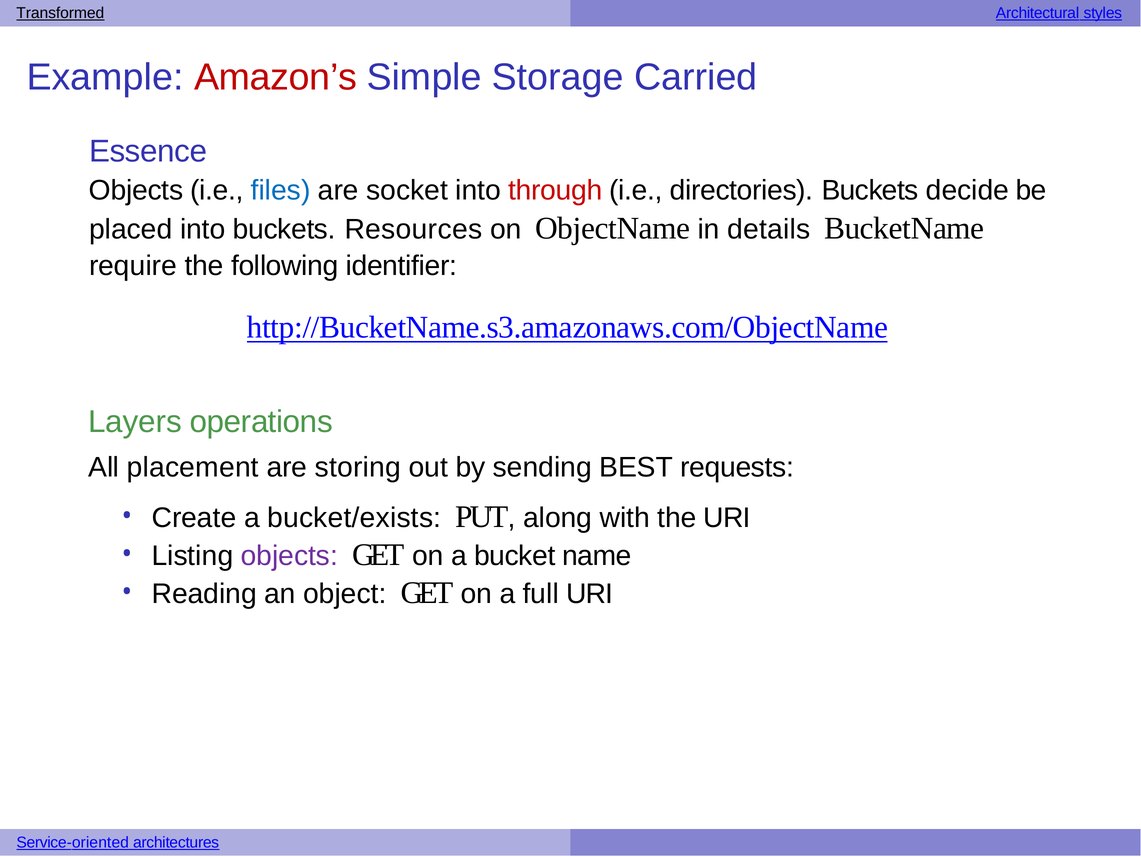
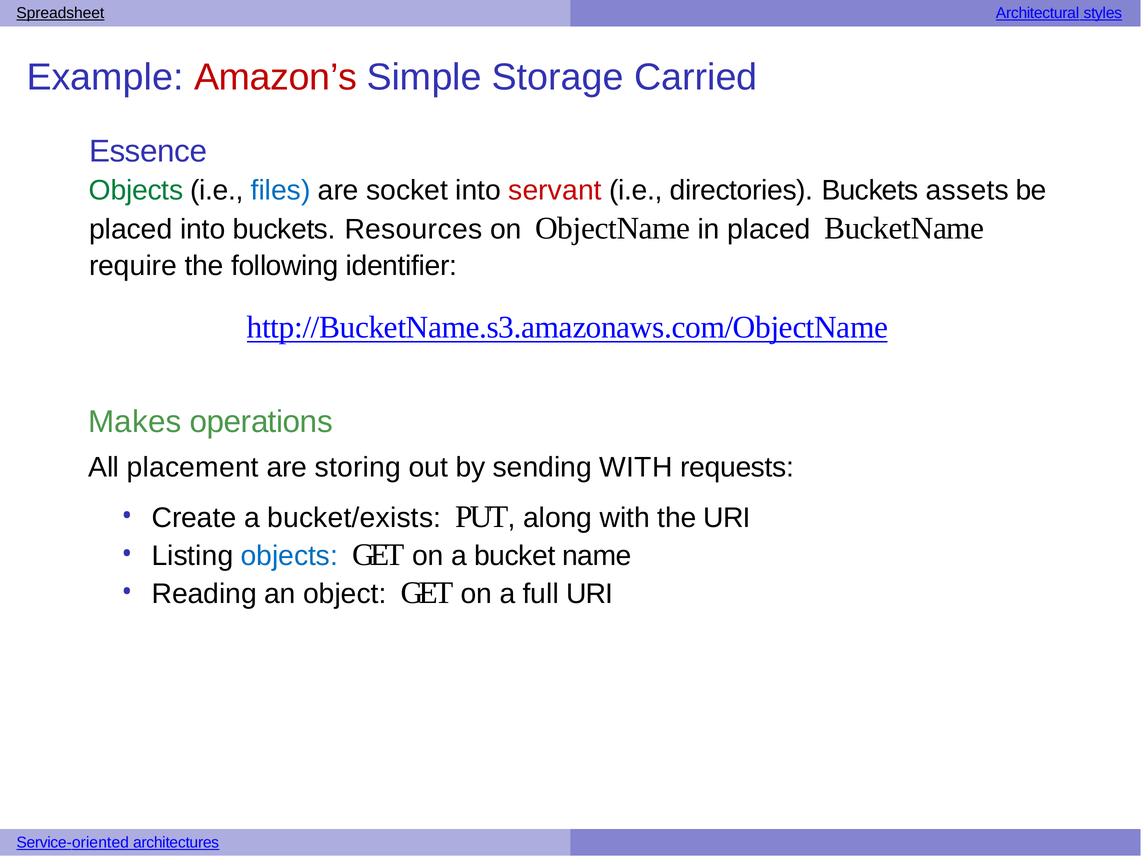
Transformed: Transformed -> Spreadsheet
Objects at (136, 190) colour: black -> green
through: through -> servant
decide: decide -> assets
in details: details -> placed
Layers: Layers -> Makes
sending BEST: BEST -> WITH
objects at (289, 555) colour: purple -> blue
